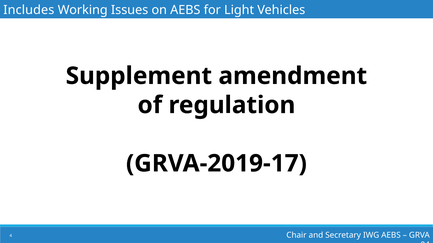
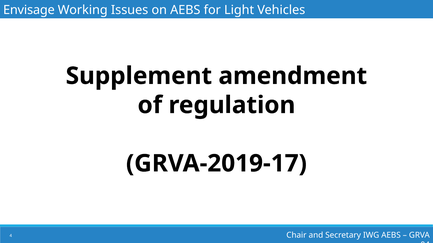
Includes: Includes -> Envisage
